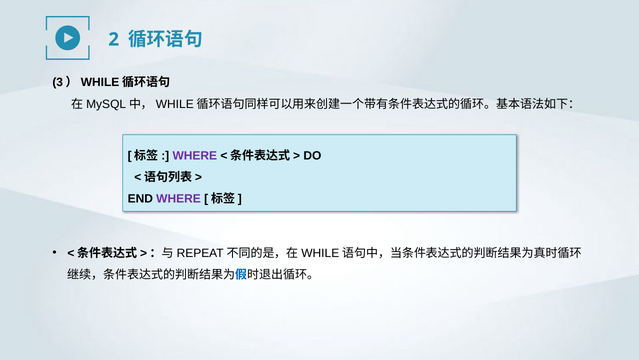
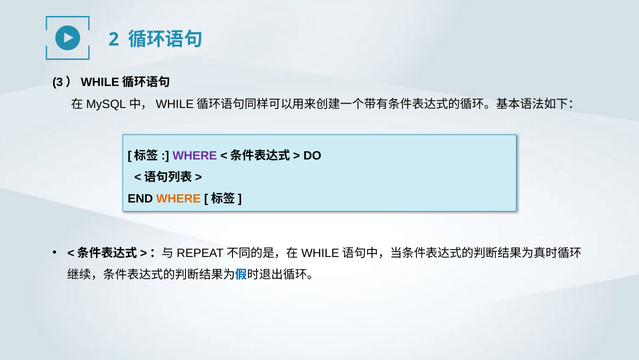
WHERE at (179, 199) colour: purple -> orange
